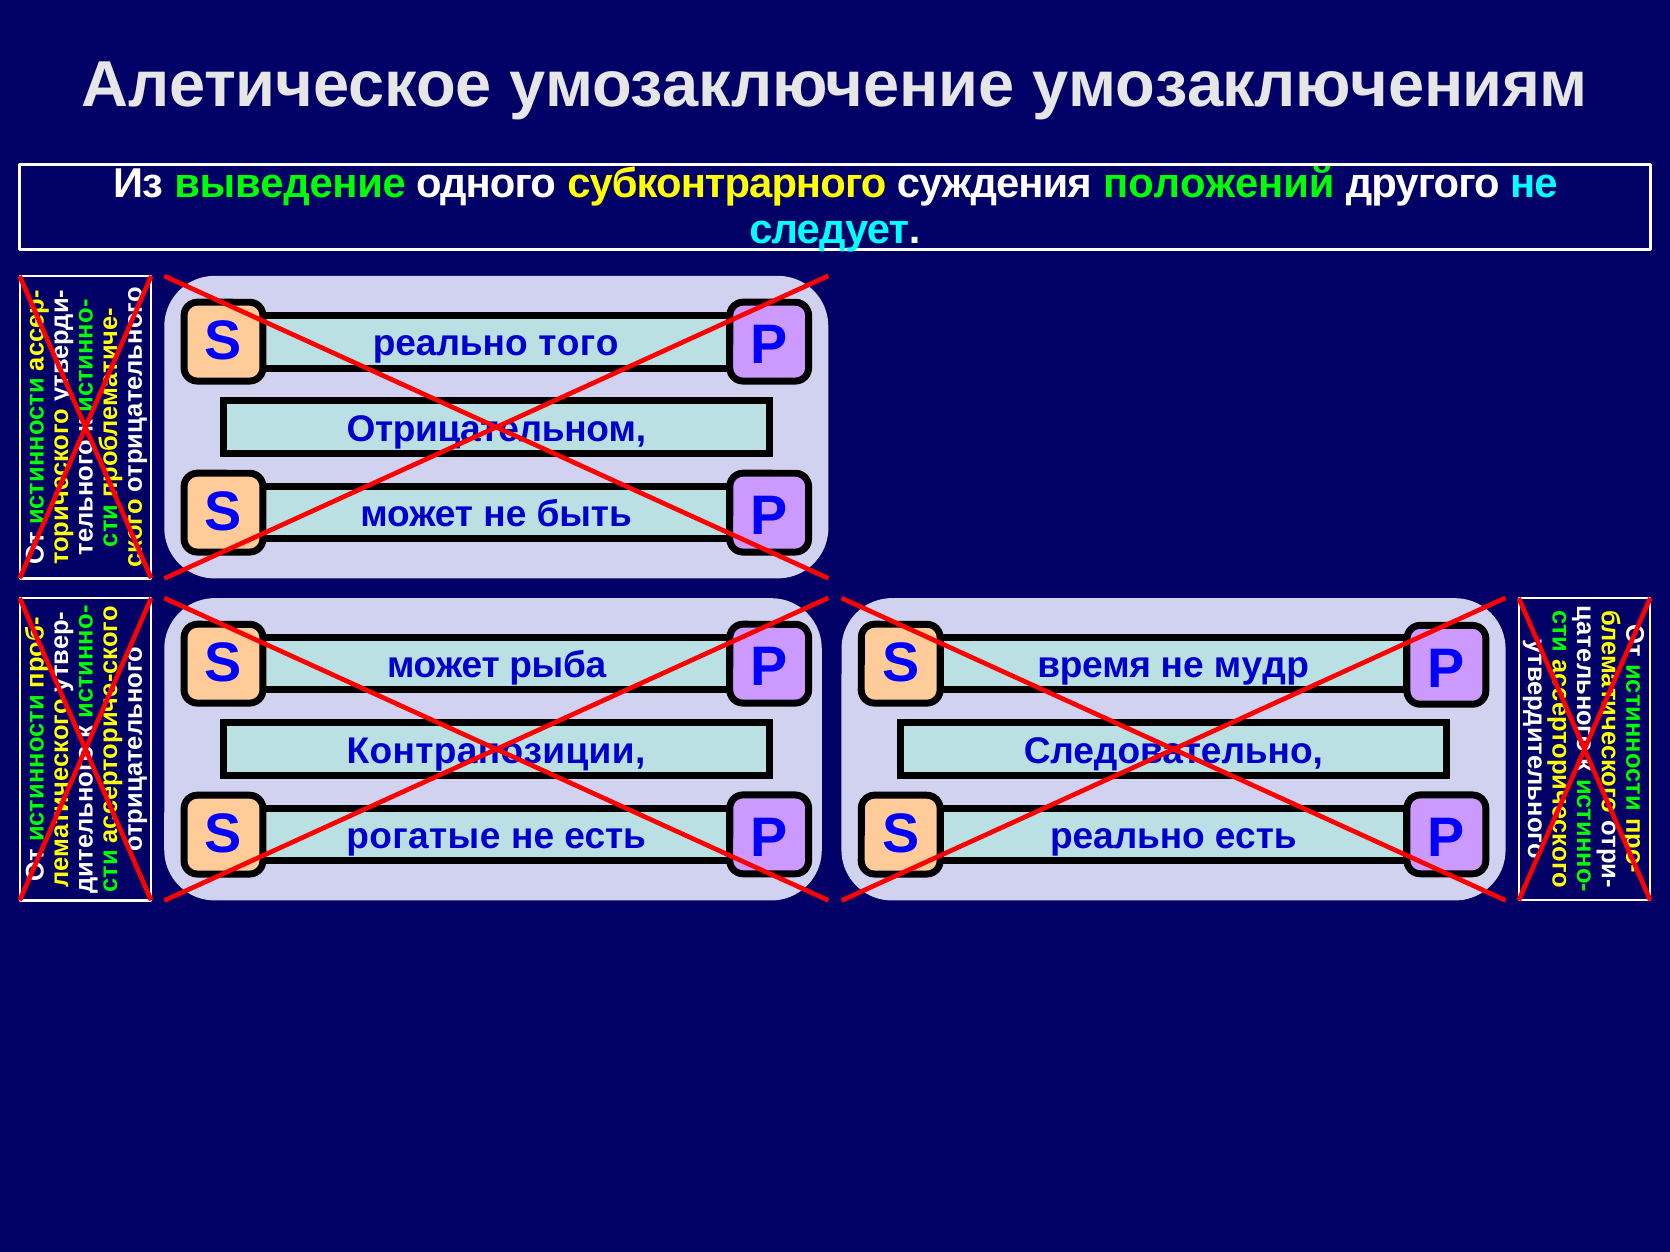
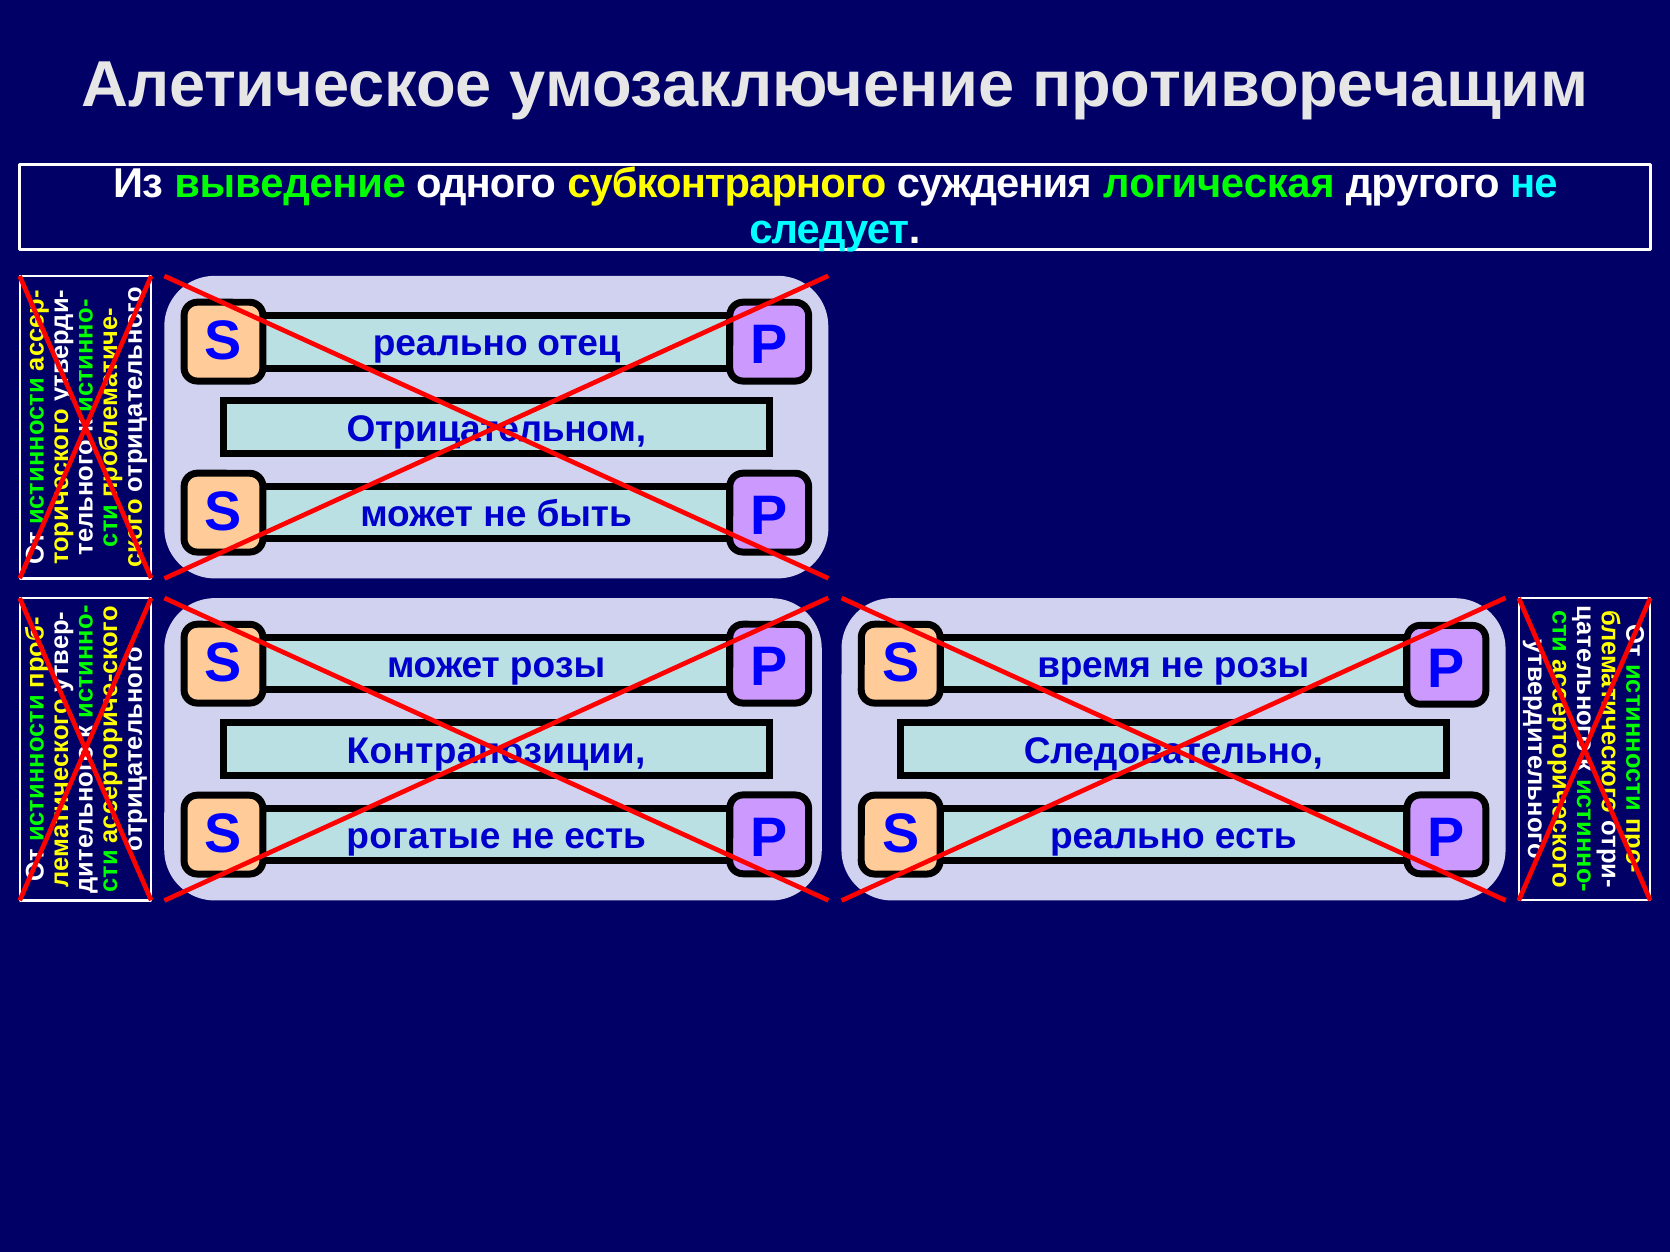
умозаключениям: умозаключениям -> противоречащим
положений: положений -> логическая
того: того -> отец
может рыба: рыба -> розы
не мудр: мудр -> розы
